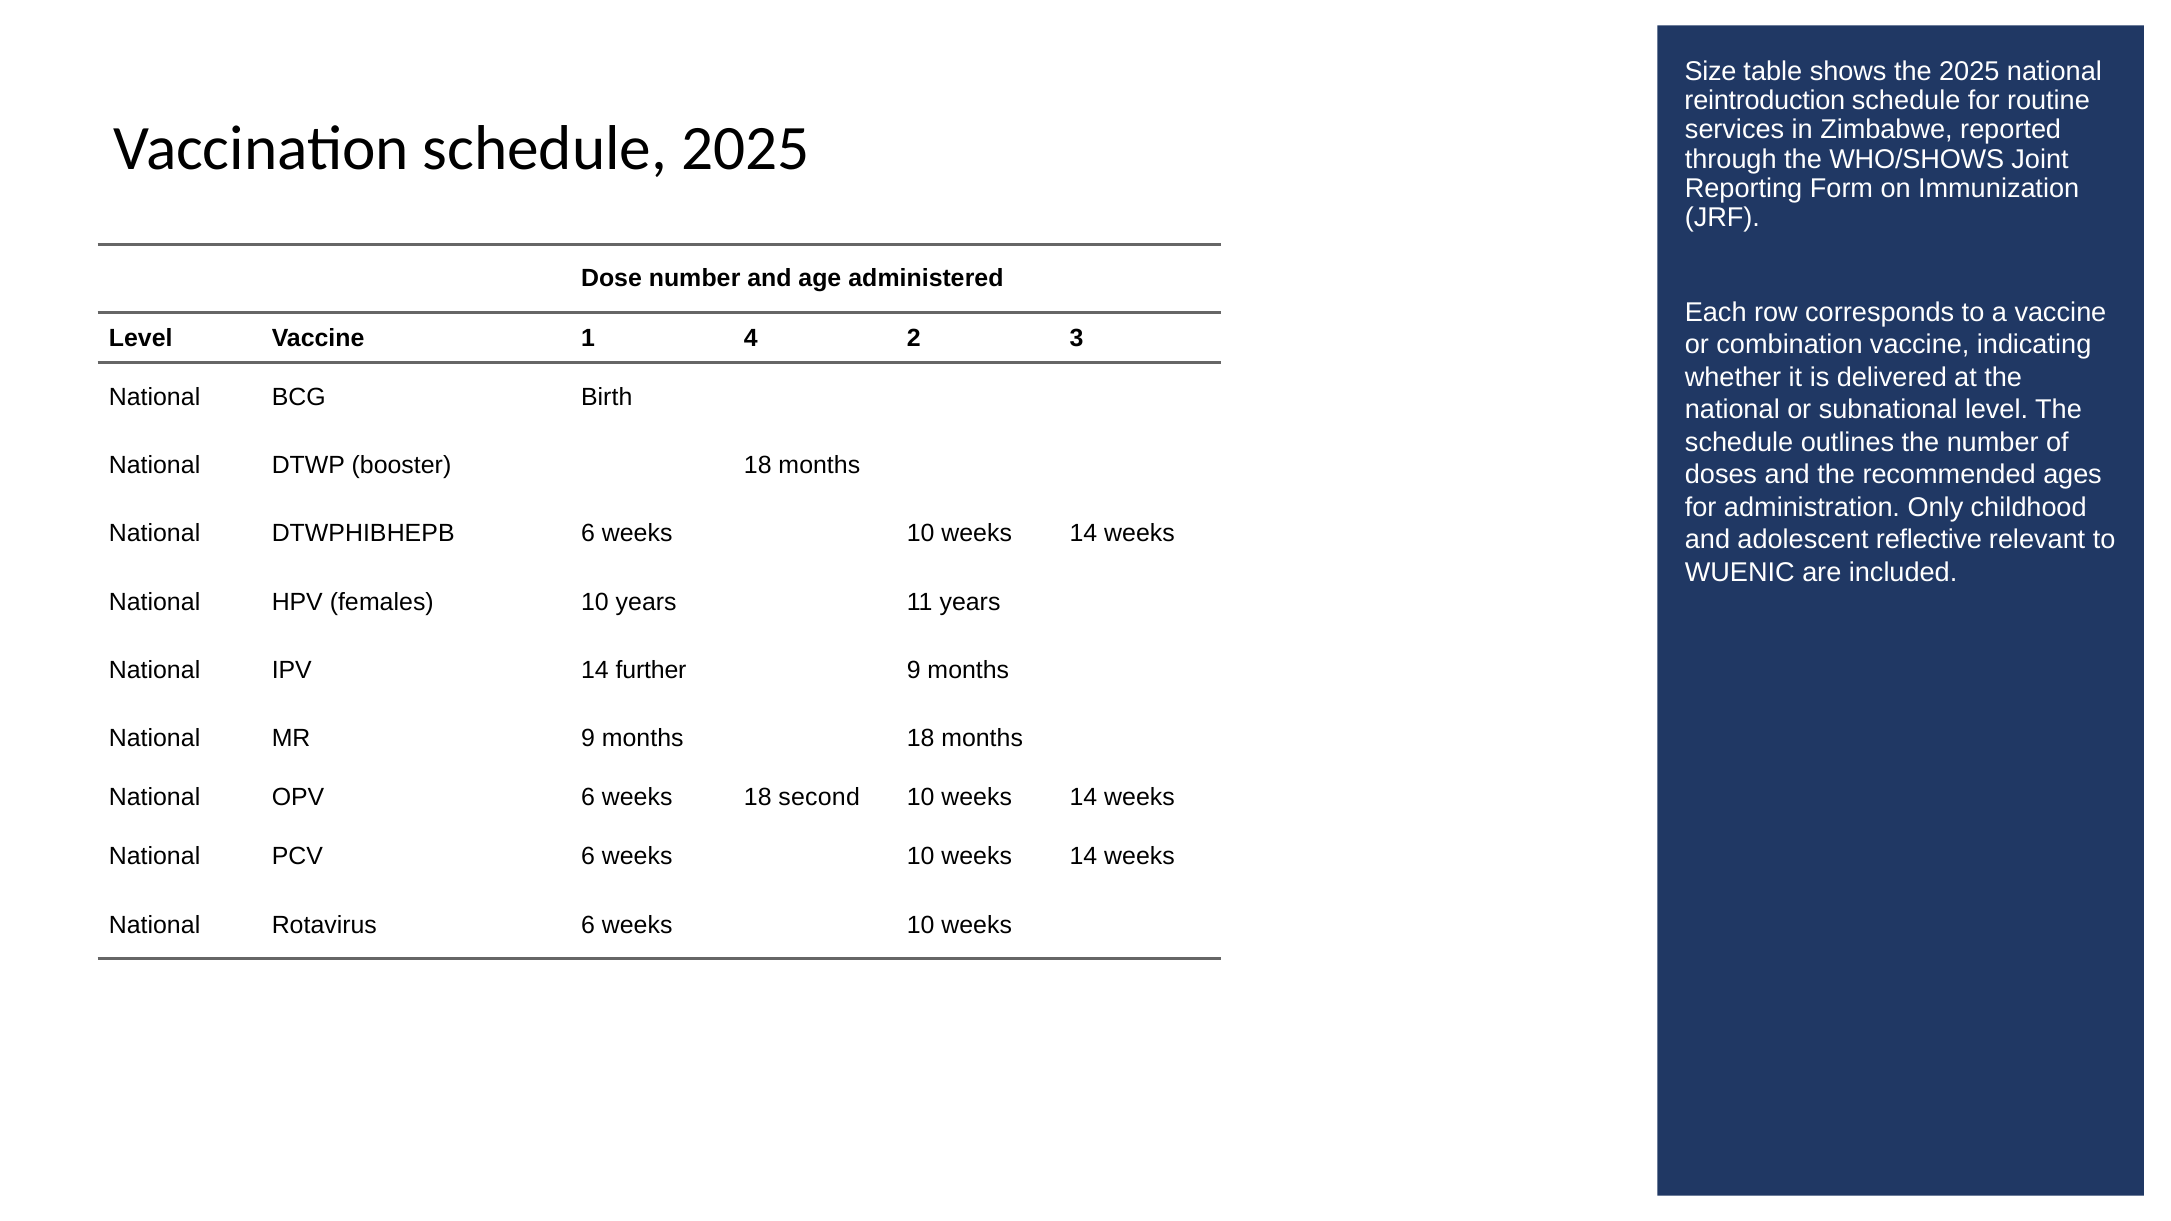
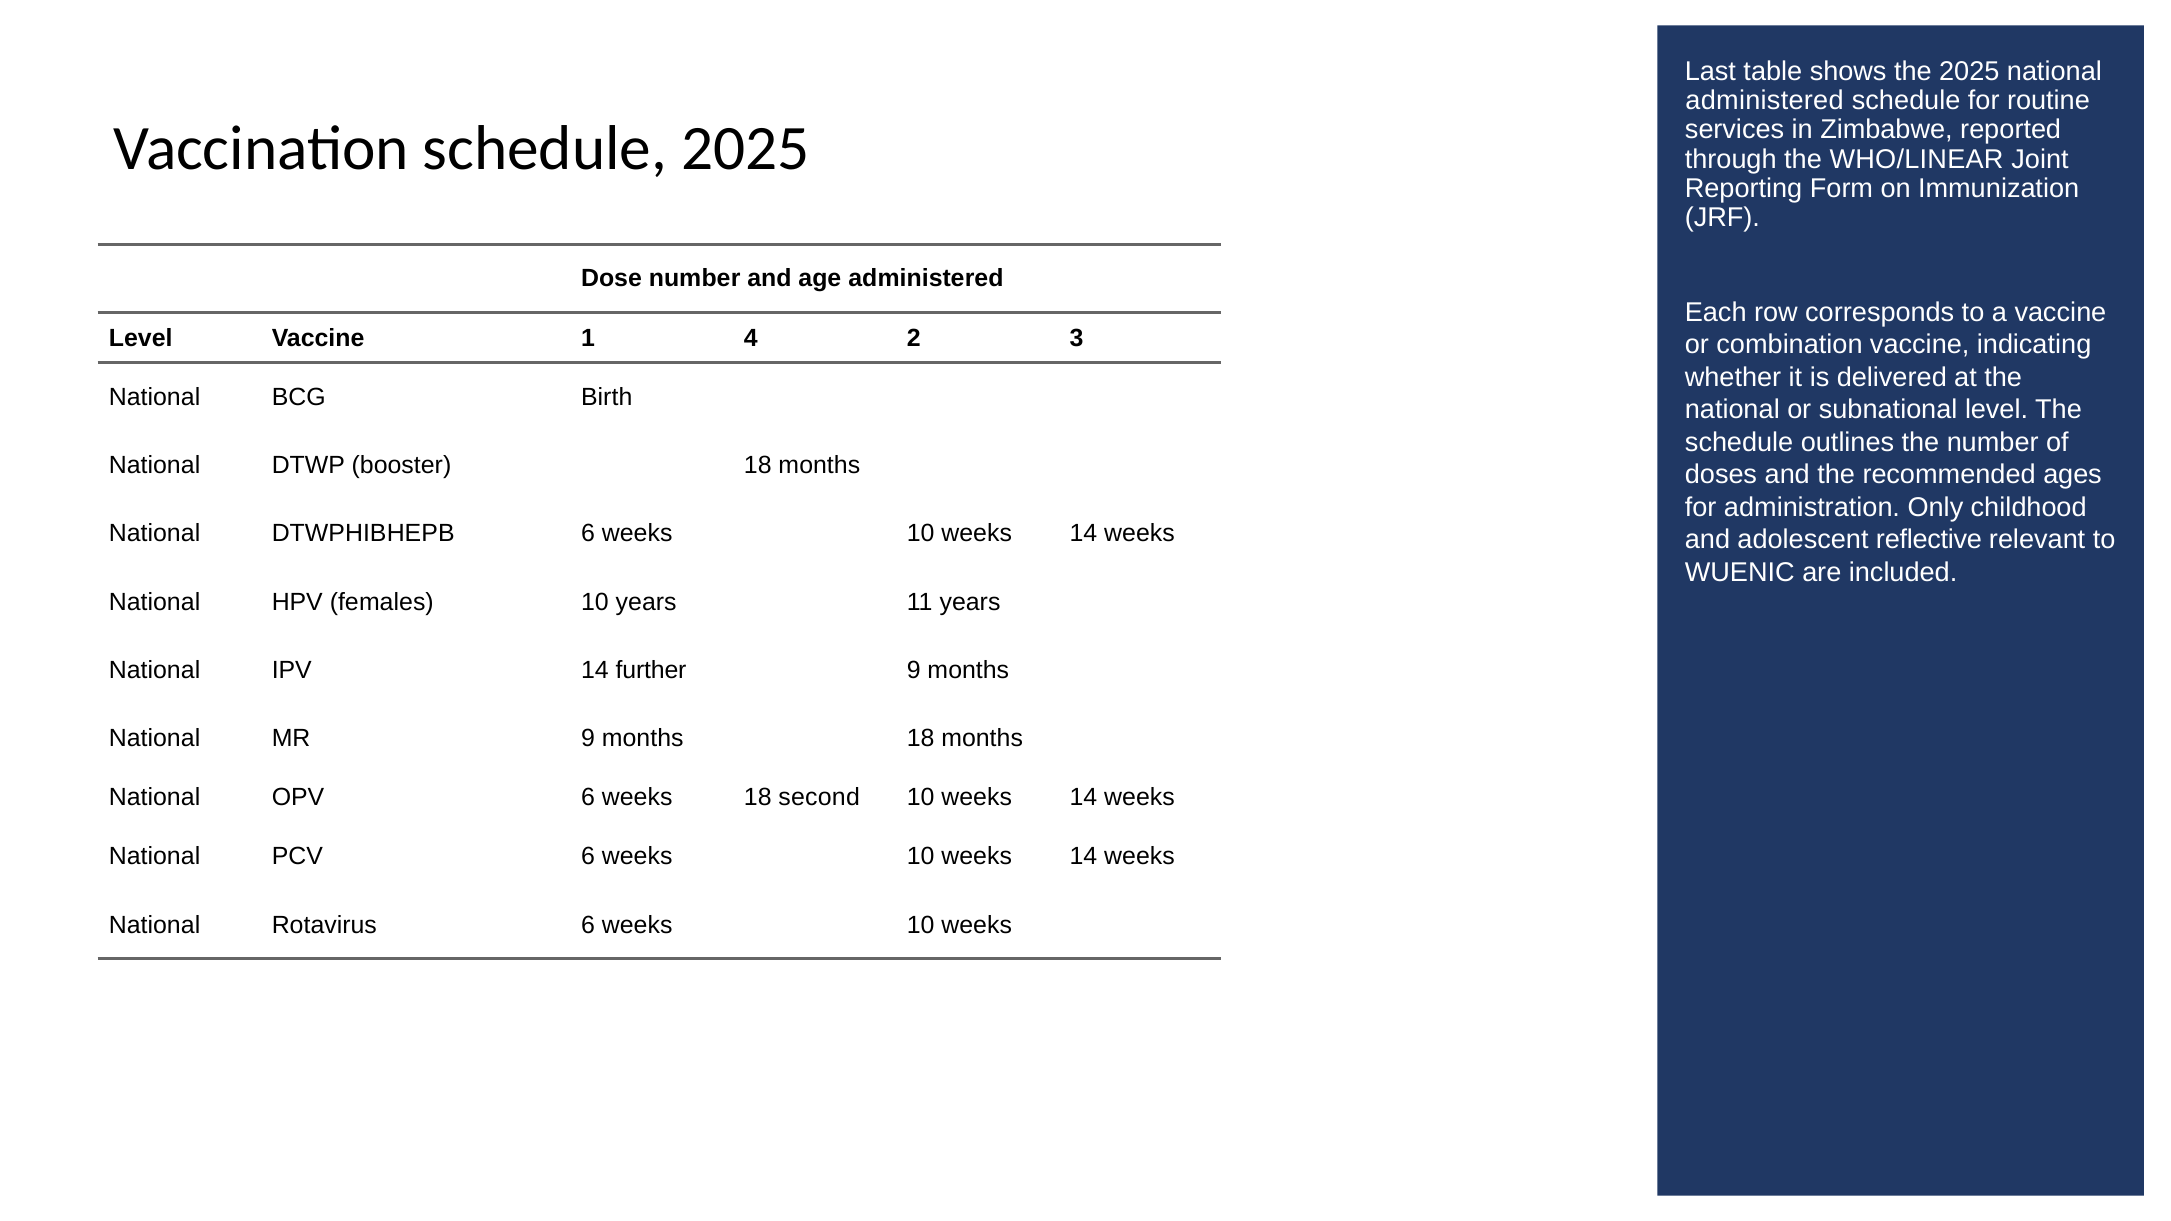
Size: Size -> Last
reintroduction at (1765, 101): reintroduction -> administered
WHO/SHOWS: WHO/SHOWS -> WHO/LINEAR
